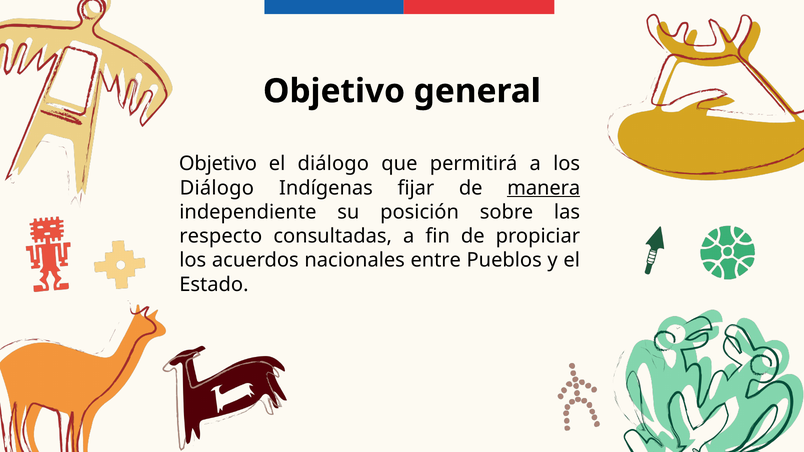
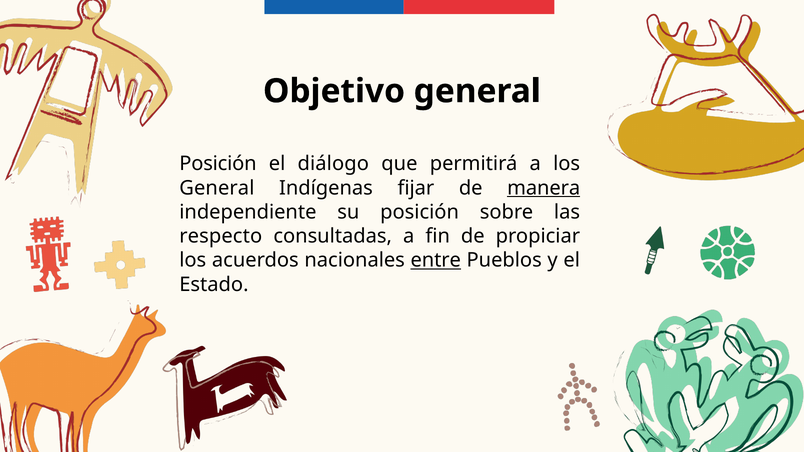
Objetivo at (218, 164): Objetivo -> Posición
Diálogo at (217, 188): Diálogo -> General
entre underline: none -> present
